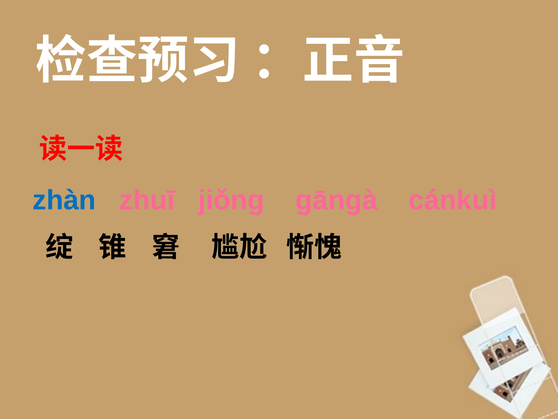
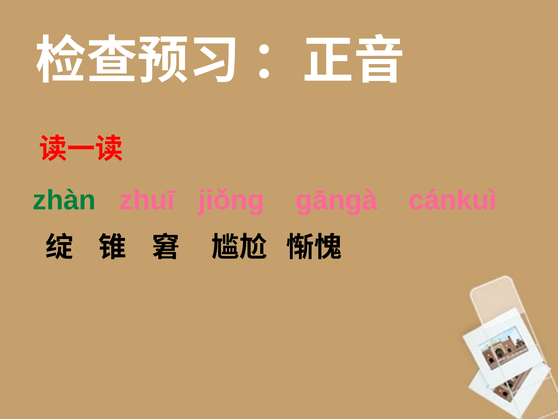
zhàn colour: blue -> green
